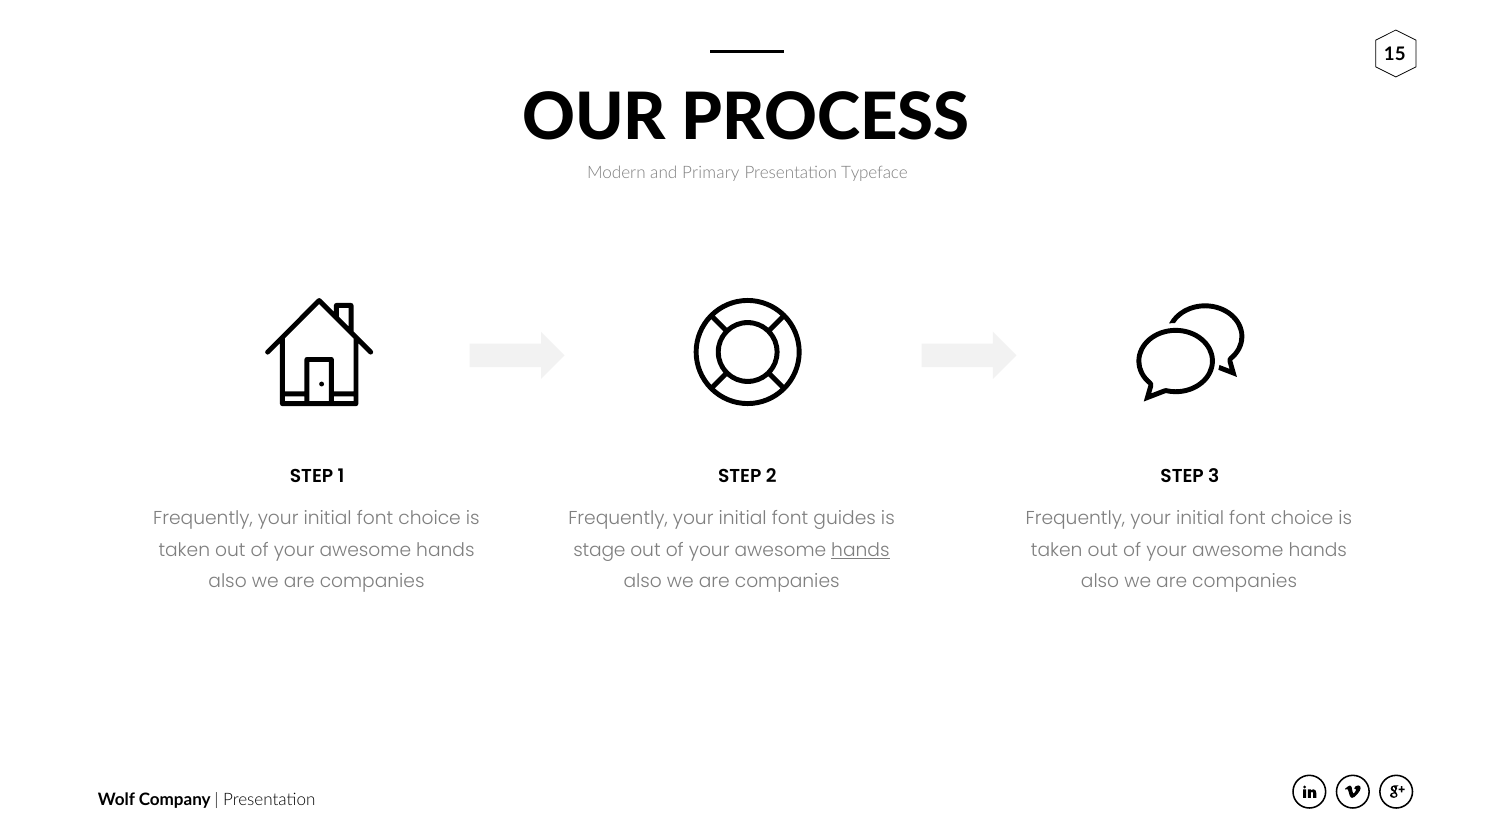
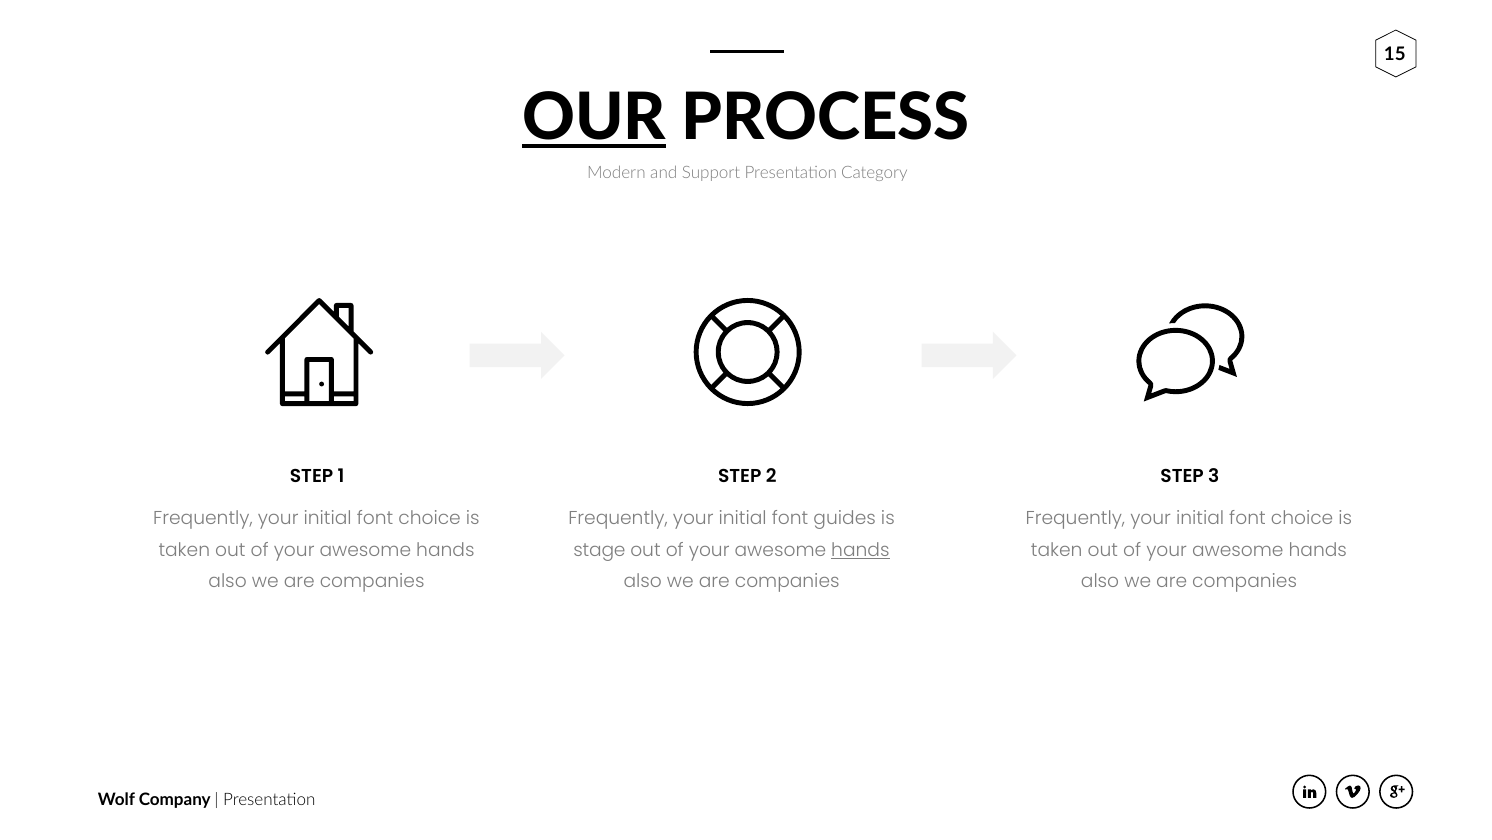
OUR underline: none -> present
Primary: Primary -> Support
Typeface: Typeface -> Category
